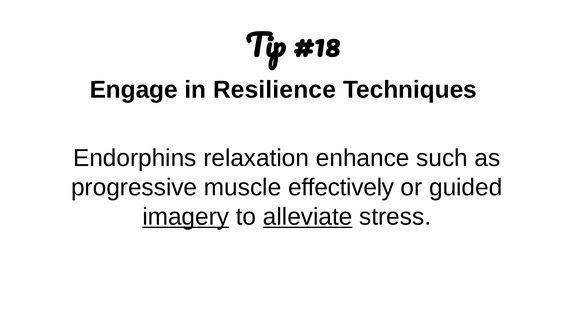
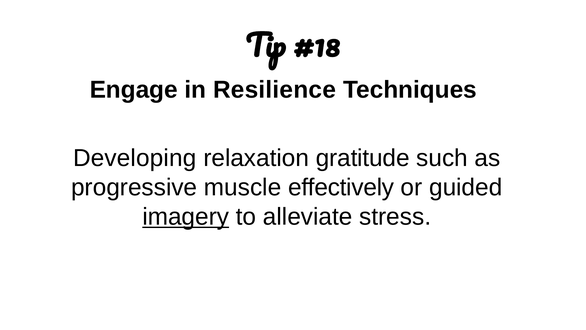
Endorphins: Endorphins -> Developing
enhance: enhance -> gratitude
alleviate underline: present -> none
